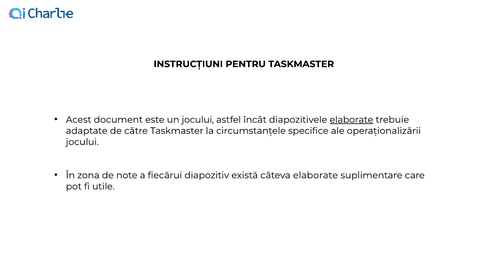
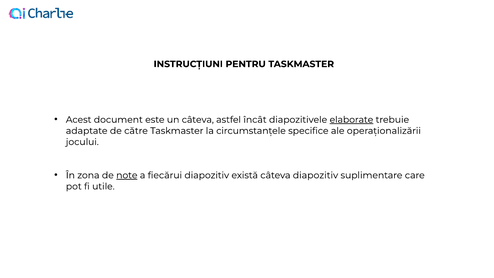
un jocului: jocului -> câteva
note underline: none -> present
câteva elaborate: elaborate -> diapozitiv
